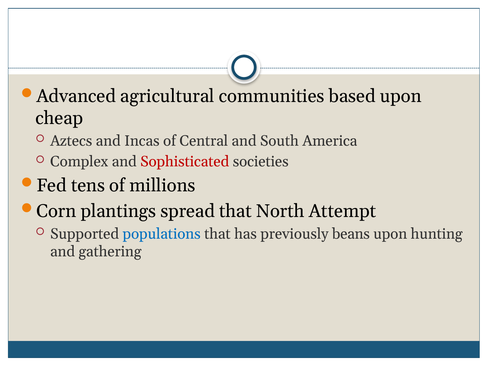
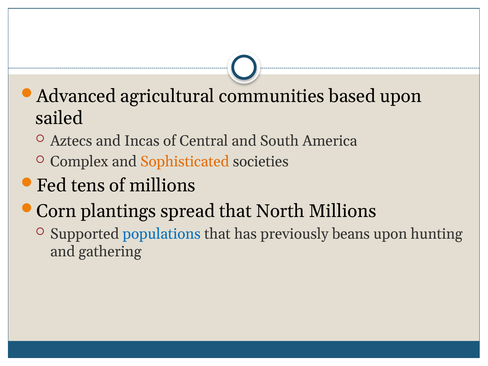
cheap: cheap -> sailed
Sophisticated colour: red -> orange
North Attempt: Attempt -> Millions
